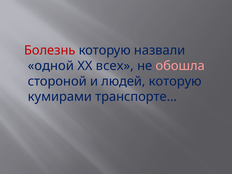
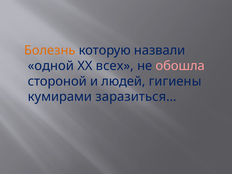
Болезнь colour: red -> orange
людей которую: которую -> гигиены
транспорте…: транспорте… -> заразиться…
